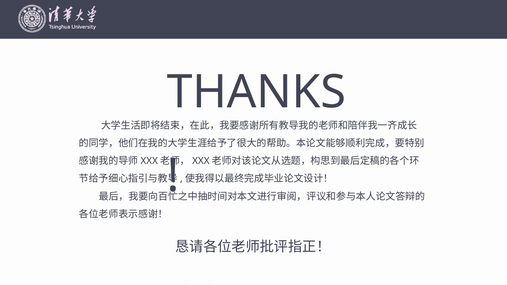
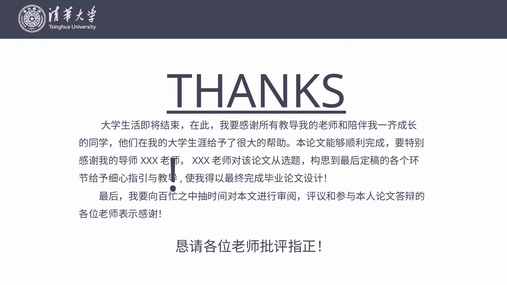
THANKS underline: none -> present
